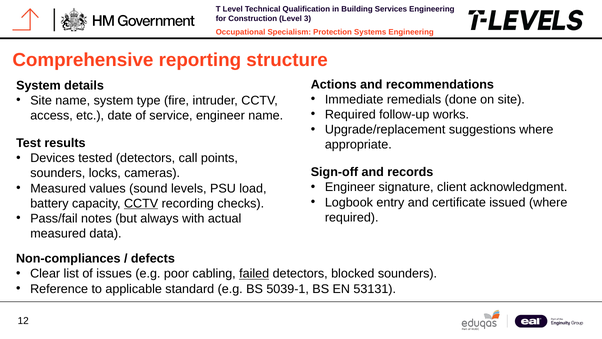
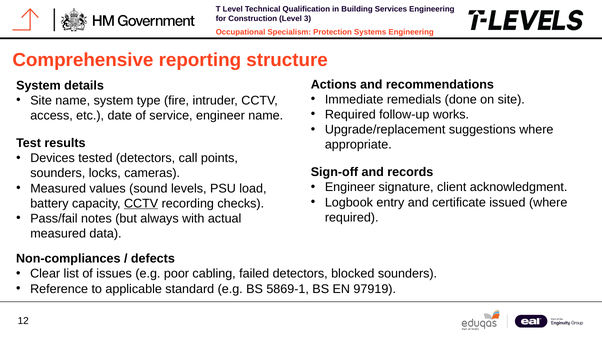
failed underline: present -> none
5039-1: 5039-1 -> 5869-1
53131: 53131 -> 97919
